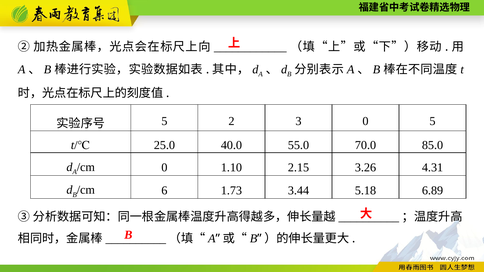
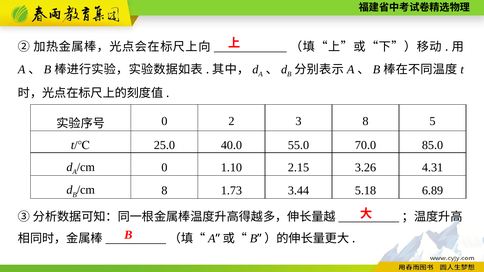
5 at (164, 121): 5 -> 0
3 0: 0 -> 8
6 at (164, 191): 6 -> 8
